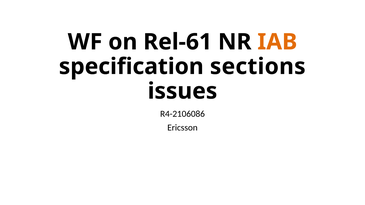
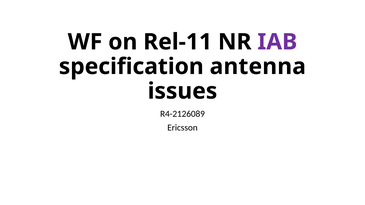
Rel-61: Rel-61 -> Rel-11
IAB colour: orange -> purple
sections: sections -> antenna
R4-2106086: R4-2106086 -> R4-2126089
